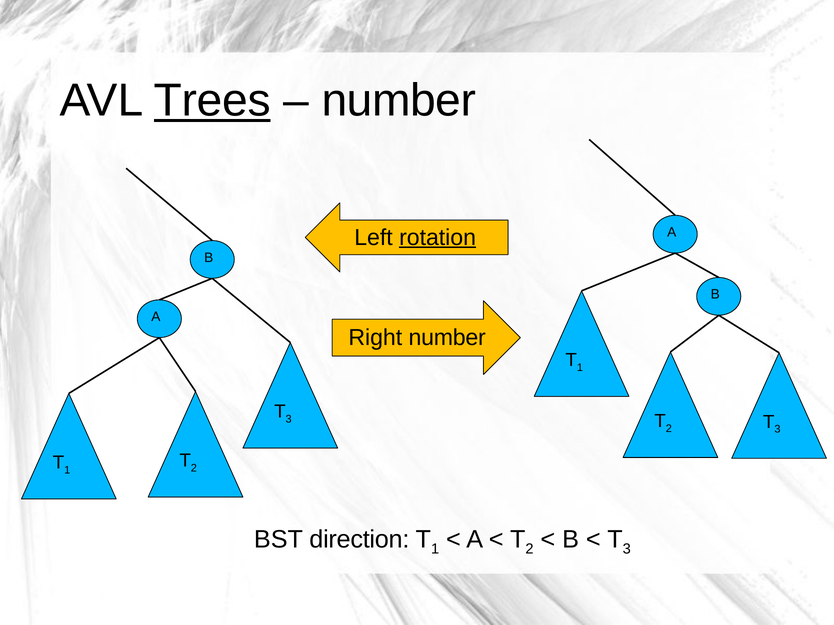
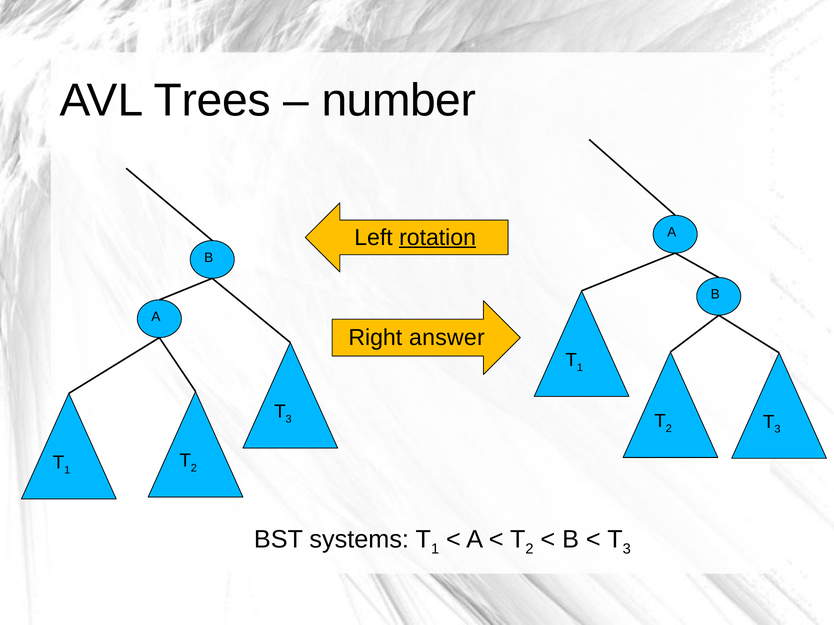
Trees underline: present -> none
Right number: number -> answer
direction: direction -> systems
